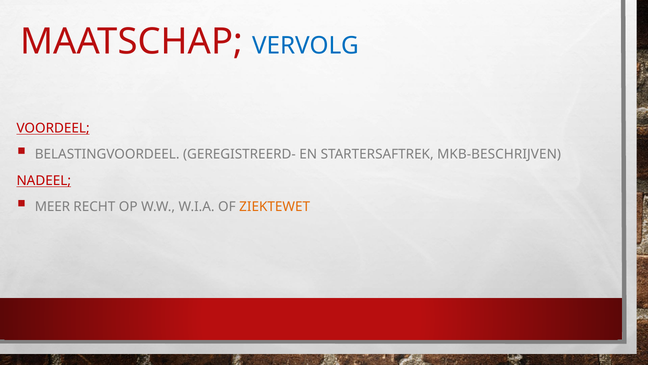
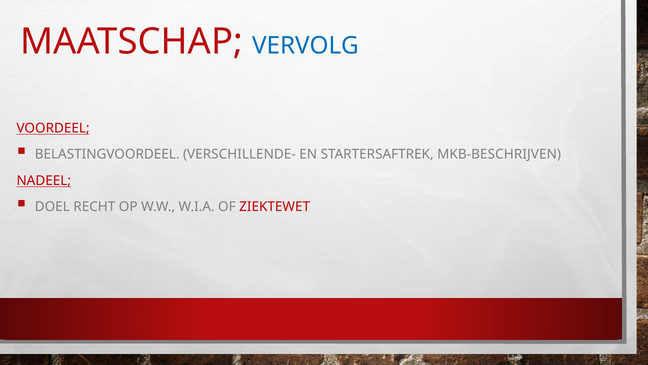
GEREGISTREERD-: GEREGISTREERD- -> VERSCHILLENDE-
MEER: MEER -> DOEL
ZIEKTEWET colour: orange -> red
